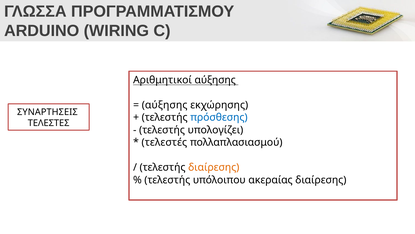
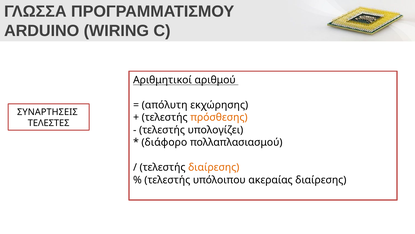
Αριθμητικοί αύξησης: αύξησης -> αριθμού
αύξησης at (165, 105): αύξησης -> απόλυτη
πρόσθεσης colour: blue -> orange
τελεστές: τελεστές -> διάφορο
